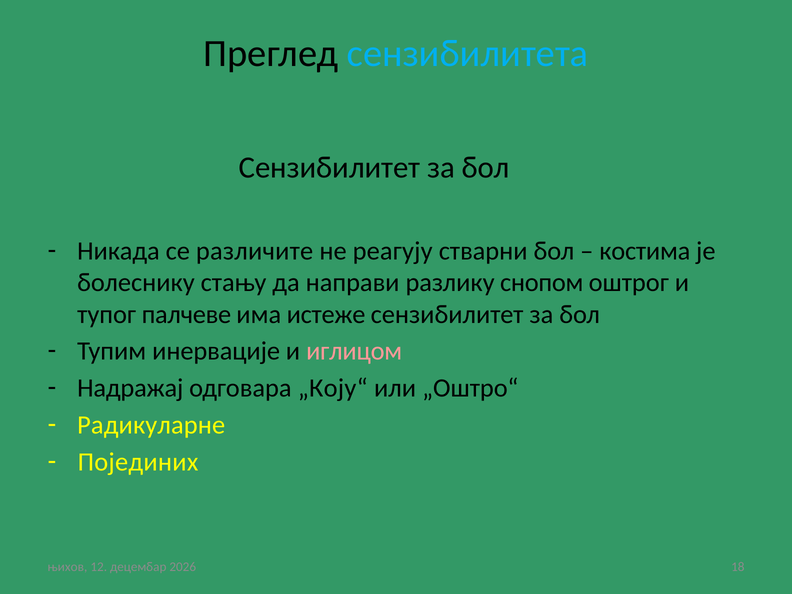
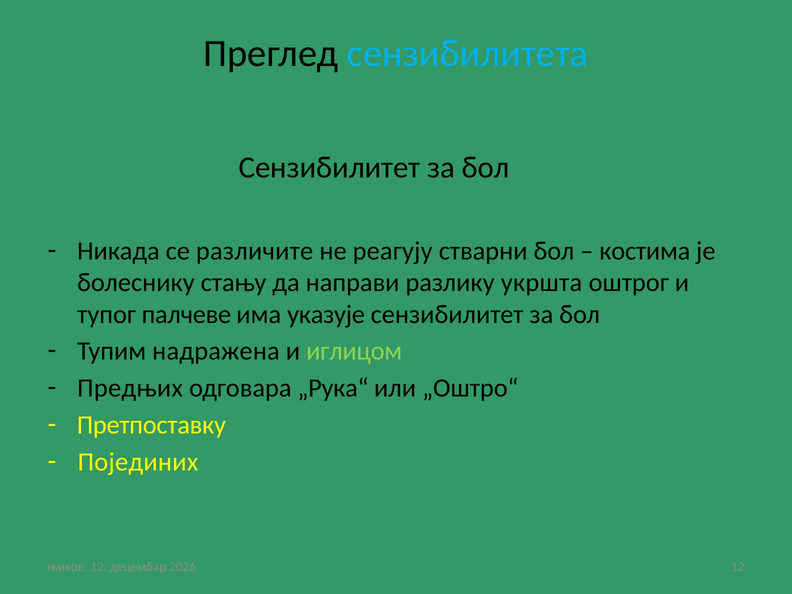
снопом: снопом -> укршта
истеже: истеже -> указује
инервације: инервације -> надражена
иглицом colour: pink -> light green
Надражај: Надражај -> Предњих
„Коју“: „Коју“ -> „Рука“
Радикуларне: Радикуларне -> Претпоставку
18 at (738, 567): 18 -> 12
